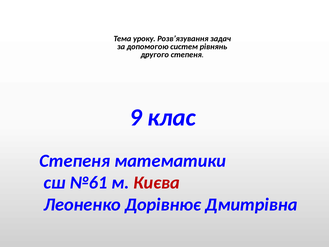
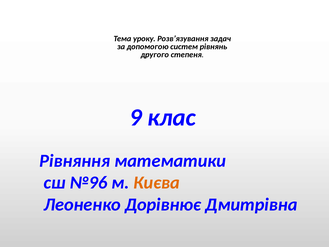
Степеня at (75, 161): Степеня -> Рівняння
№61: №61 -> №96
Києва colour: red -> orange
